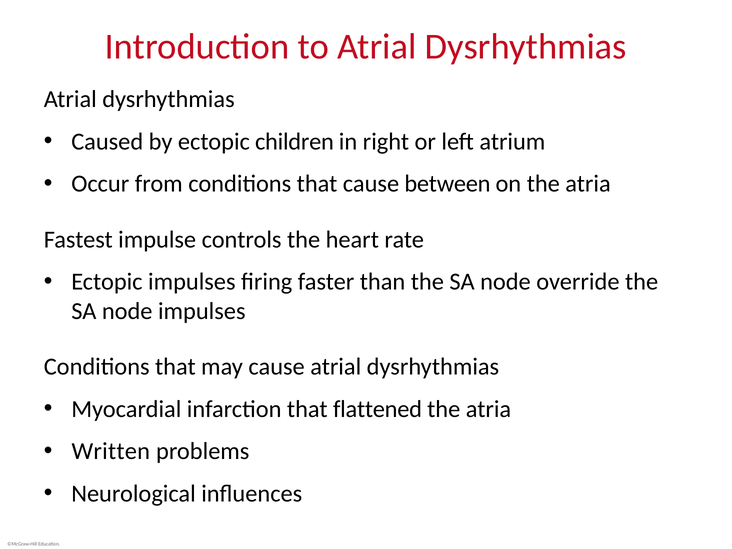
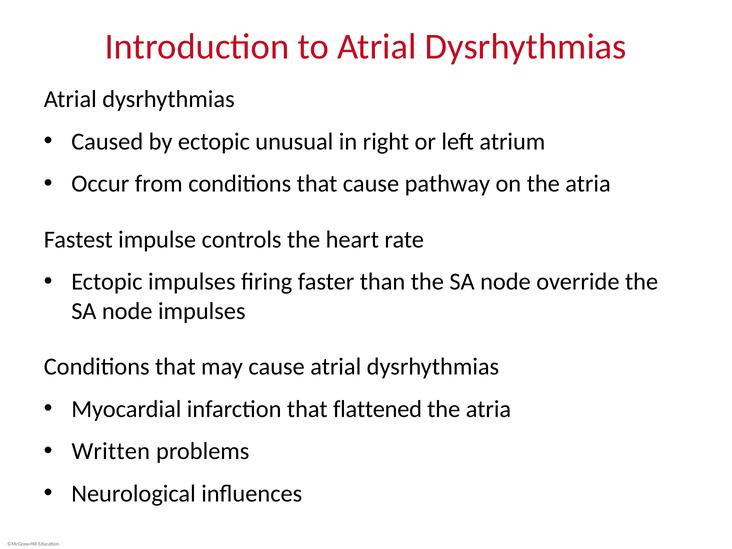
children: children -> unusual
between: between -> pathway
